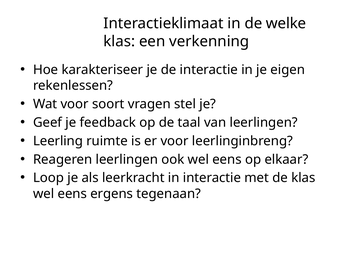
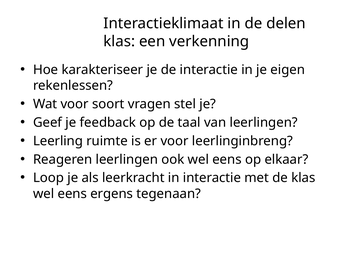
welke: welke -> delen
